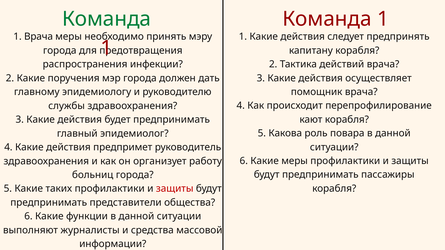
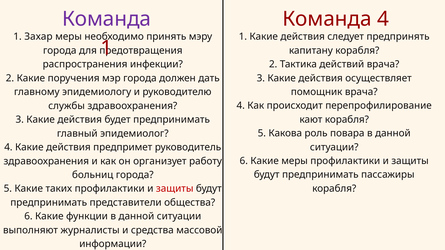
Команда at (107, 19) colour: green -> purple
1 at (383, 19): 1 -> 4
1 Врача: Врача -> Захар
